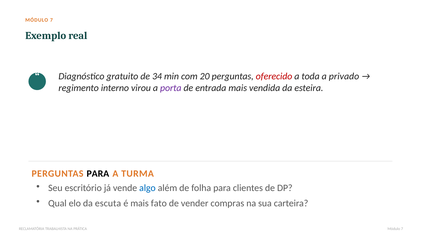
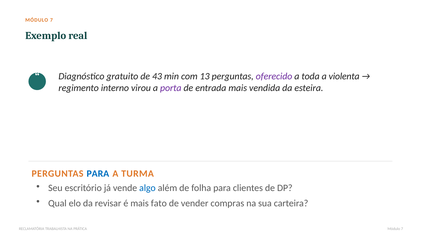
34: 34 -> 43
20: 20 -> 13
oferecido colour: red -> purple
privado: privado -> violenta
PARA at (98, 174) colour: black -> blue
escuta: escuta -> revisar
